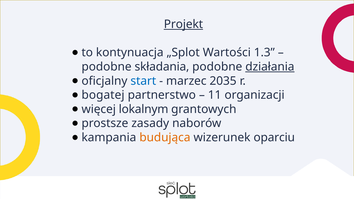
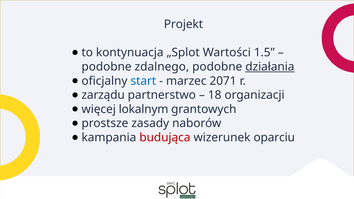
Projekt underline: present -> none
1.3: 1.3 -> 1.5
składania: składania -> zdalnego
2035: 2035 -> 2071
bogatej: bogatej -> zarządu
11: 11 -> 18
budująca colour: orange -> red
